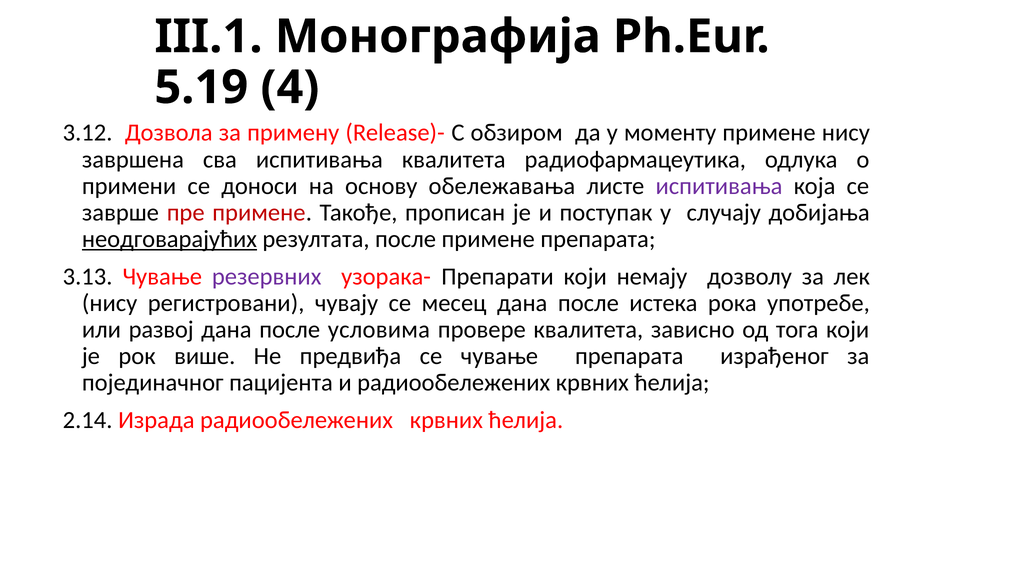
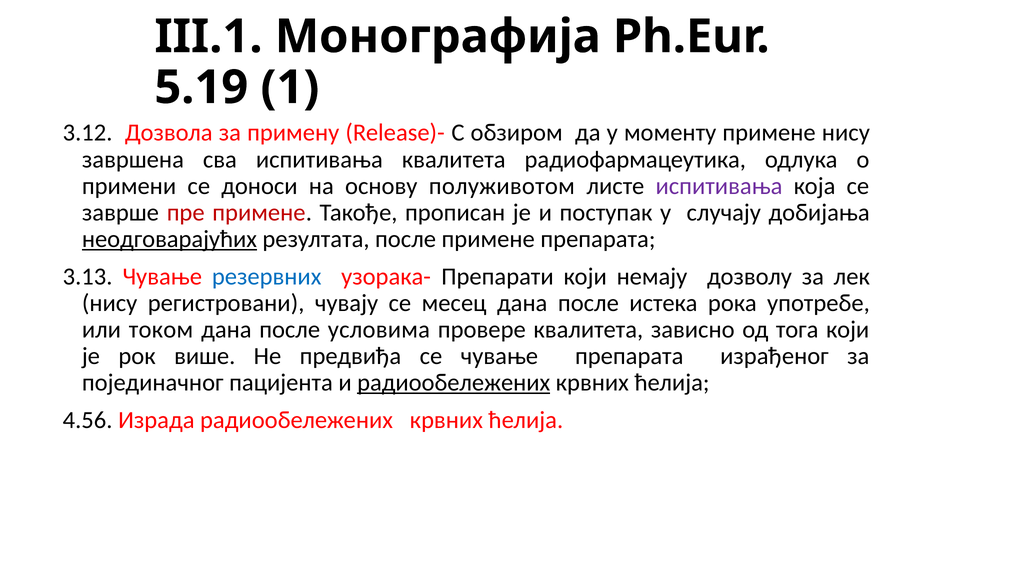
4: 4 -> 1
обележавања: обележавања -> полуживотом
резeрвних colour: purple -> blue
развој: развој -> током
радиообележених at (454, 383) underline: none -> present
2.14: 2.14 -> 4.56
